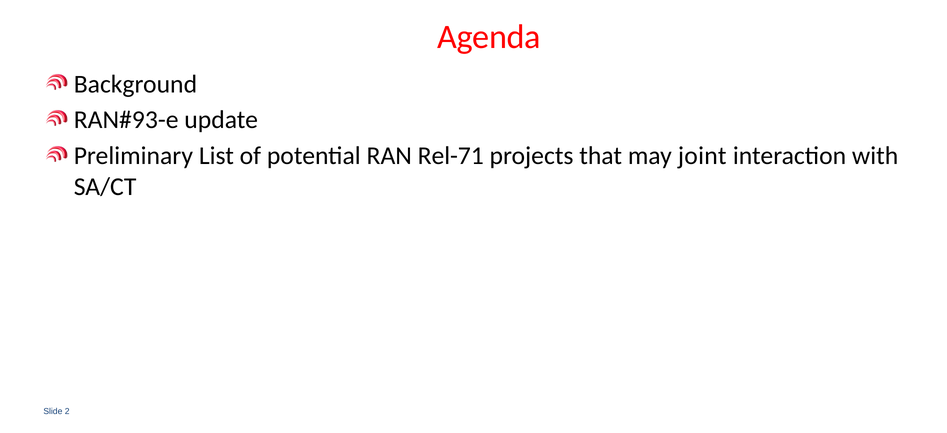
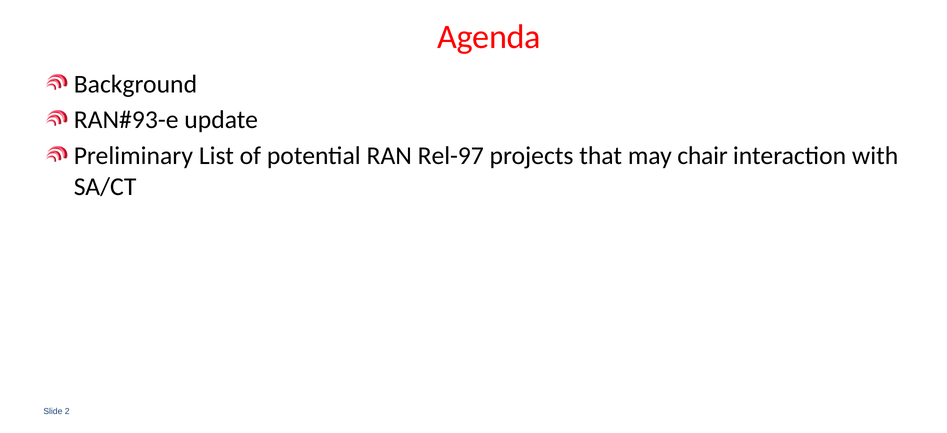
Rel-71: Rel-71 -> Rel-97
joint: joint -> chair
